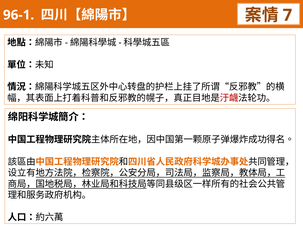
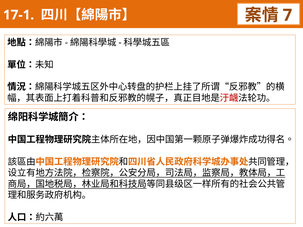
96-1: 96-1 -> 17-1
